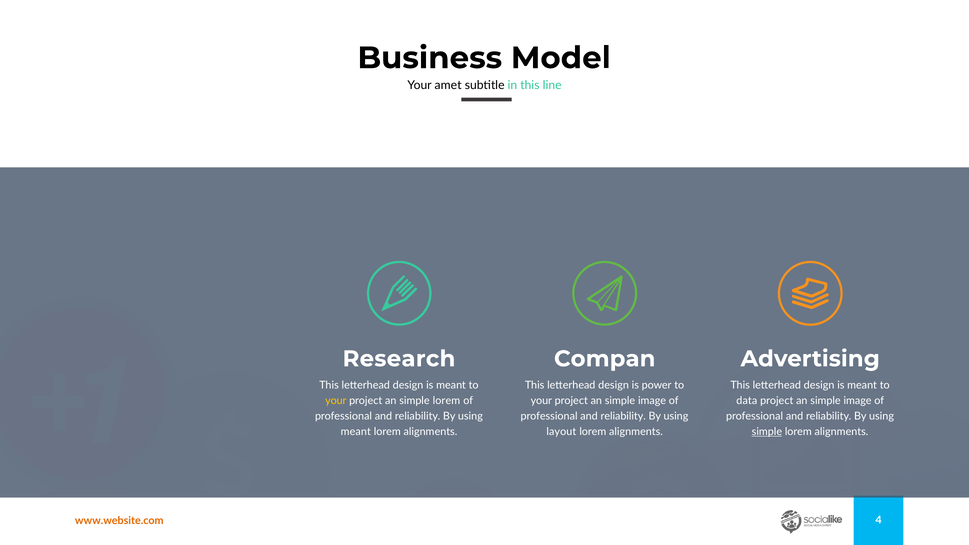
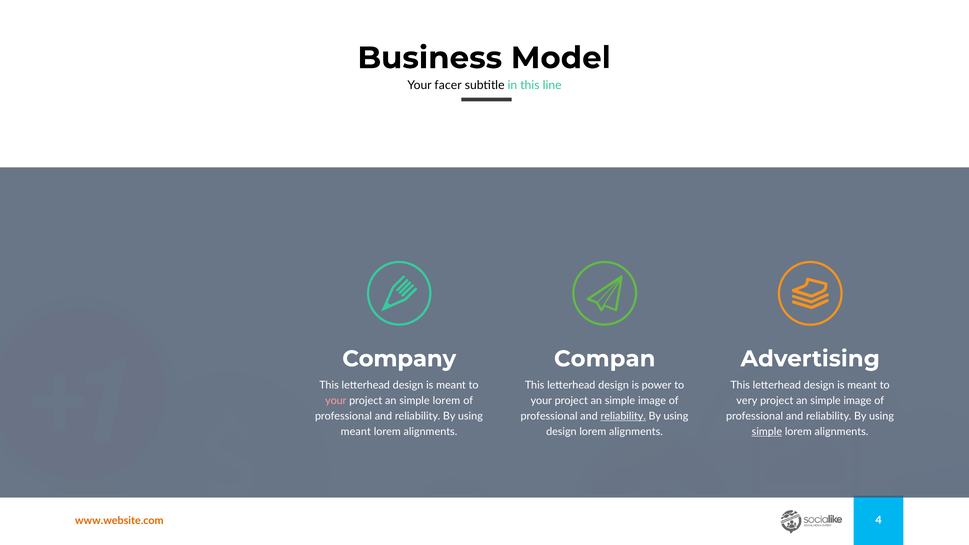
amet: amet -> facer
Research: Research -> Company
your at (336, 401) colour: yellow -> pink
data: data -> very
reliability at (623, 416) underline: none -> present
layout at (561, 432): layout -> design
